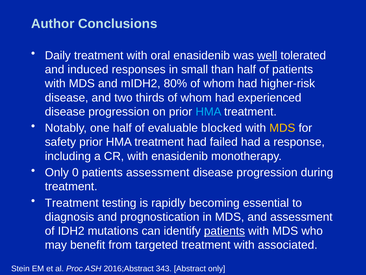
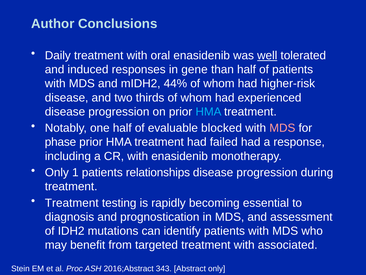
small: small -> gene
80%: 80% -> 44%
MDS at (282, 128) colour: yellow -> pink
safety: safety -> phase
0: 0 -> 1
patients assessment: assessment -> relationships
patients at (224, 231) underline: present -> none
